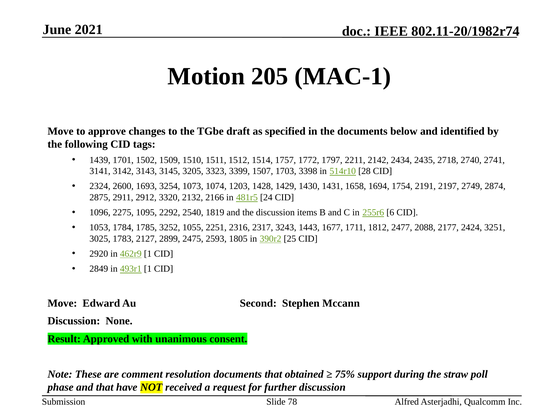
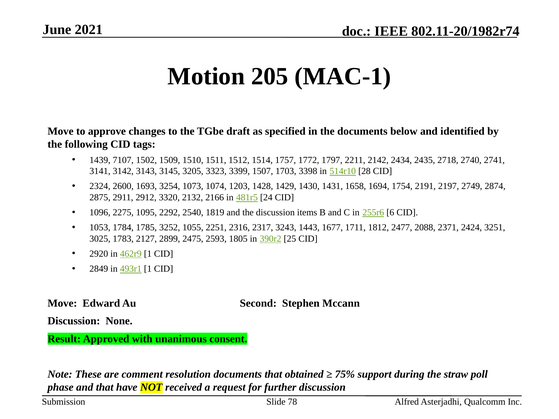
1701: 1701 -> 7107
2177: 2177 -> 2371
